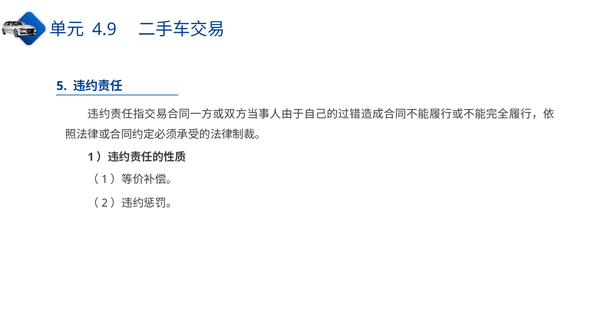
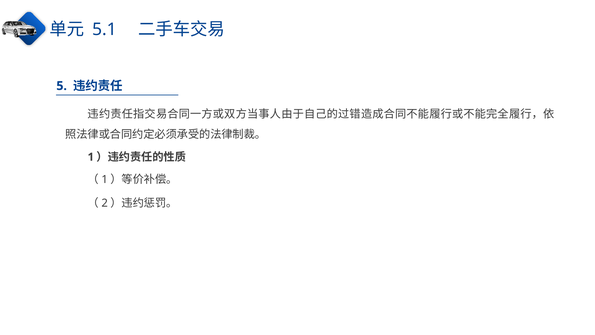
4.9: 4.9 -> 5.1
